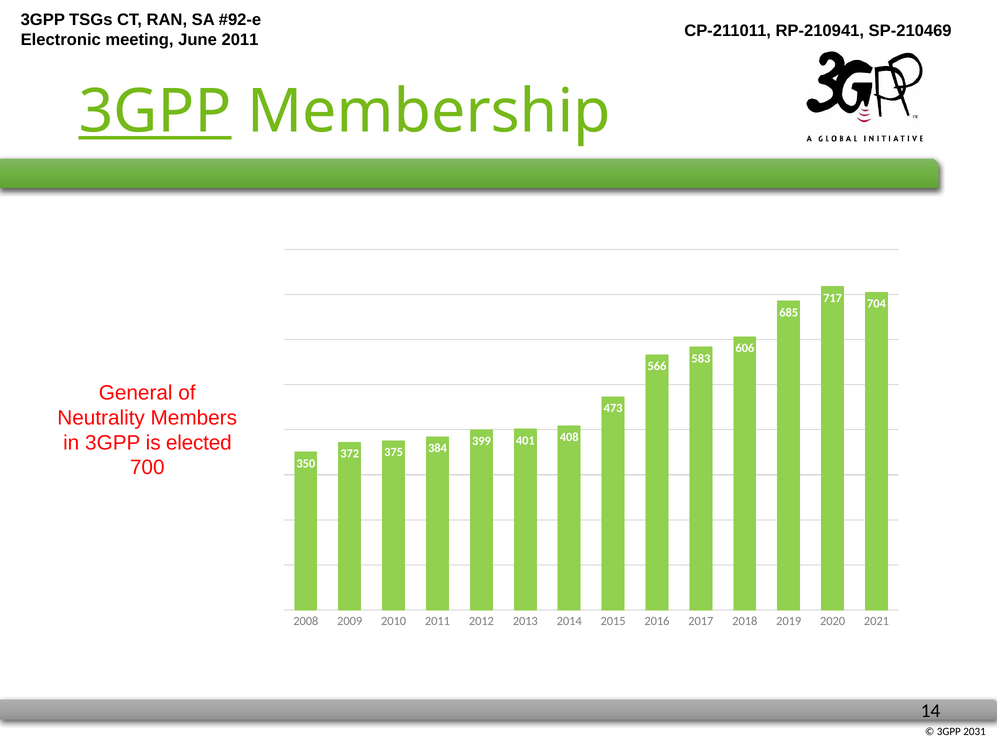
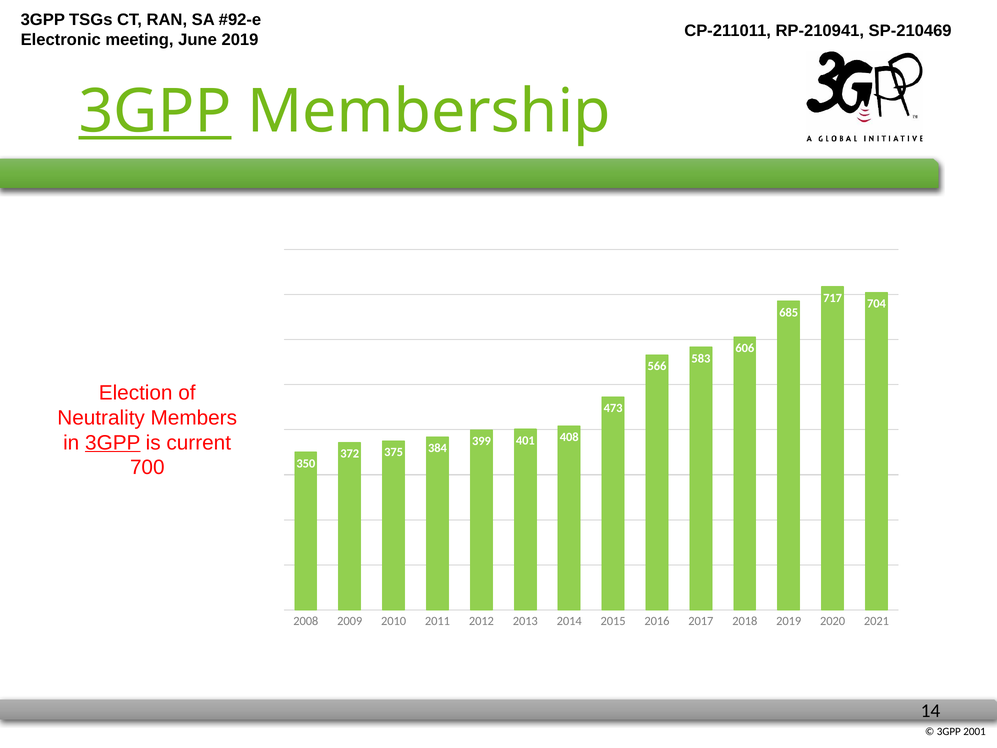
2011 at (240, 40): 2011 -> 2019
General: General -> Election
3GPP at (113, 443) underline: none -> present
elected: elected -> current
2031: 2031 -> 2001
